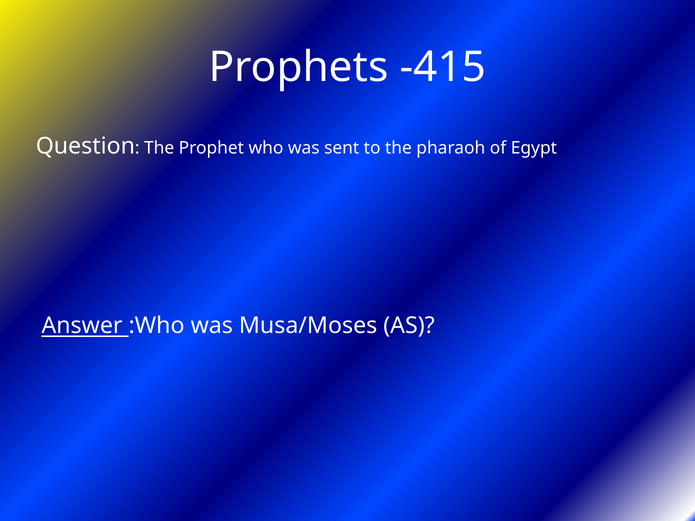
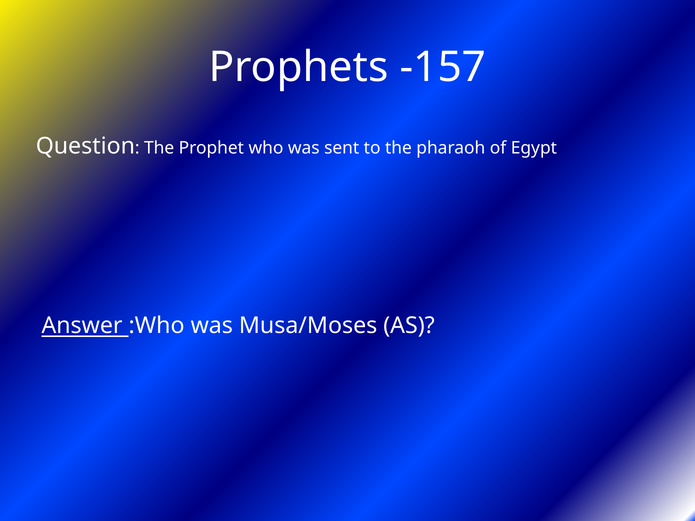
-415: -415 -> -157
